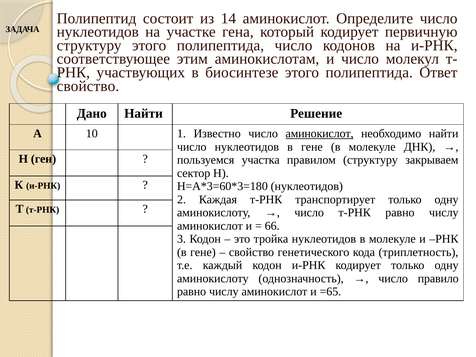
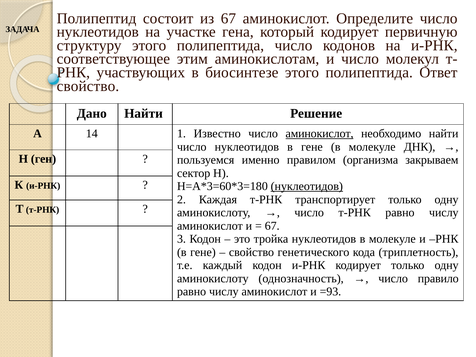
из 14: 14 -> 67
10: 10 -> 14
участка: участка -> именно
правилом структуру: структуру -> организма
нуклеотидов at (307, 186) underline: none -> present
66 at (272, 226): 66 -> 67
=65: =65 -> =93
